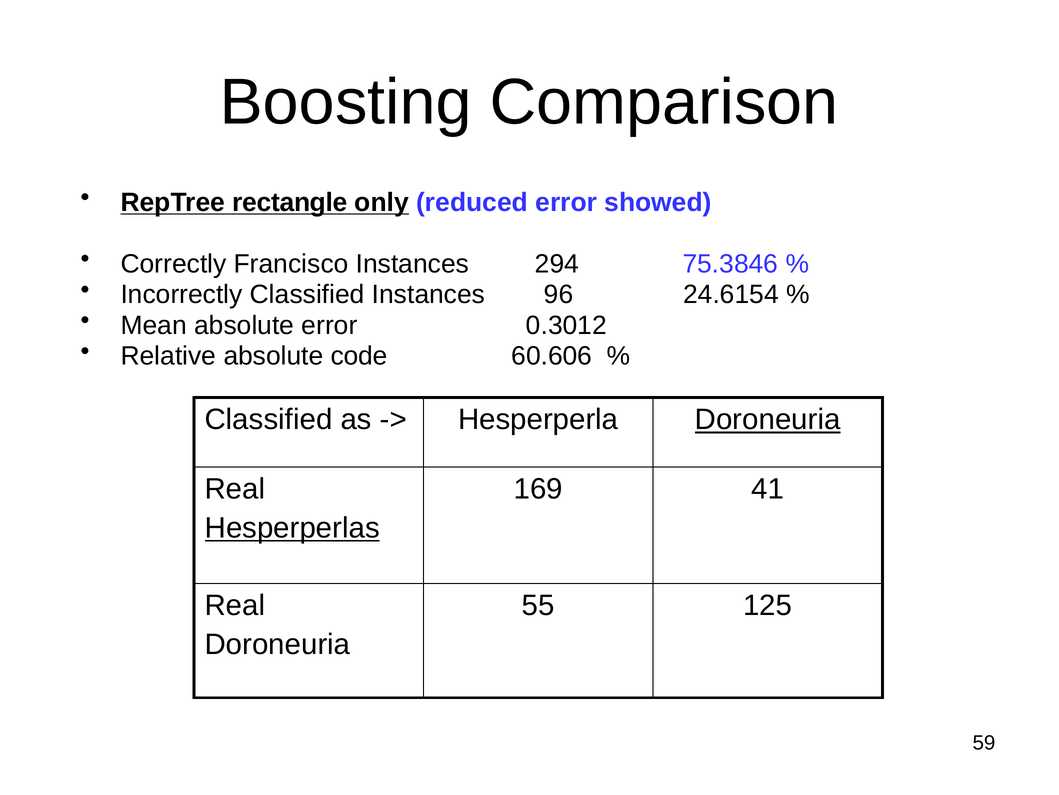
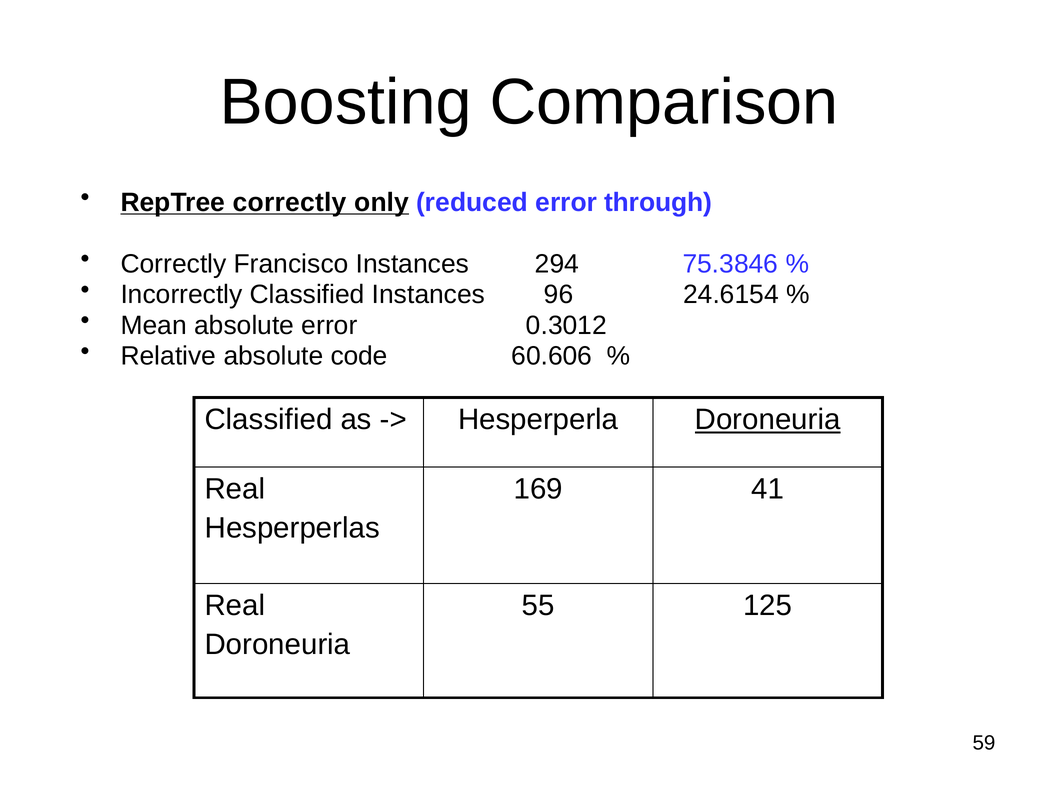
RepTree rectangle: rectangle -> correctly
showed: showed -> through
Hesperperlas underline: present -> none
